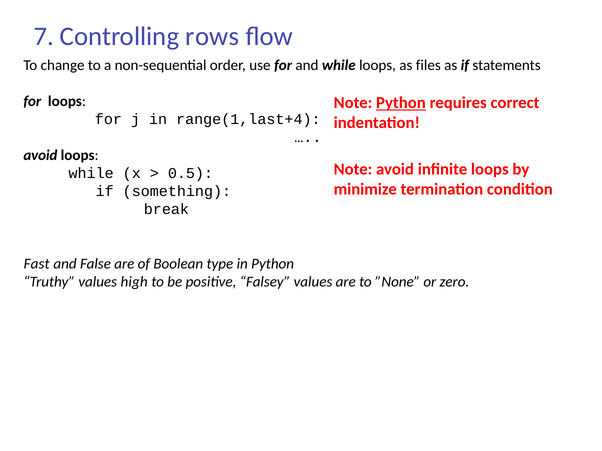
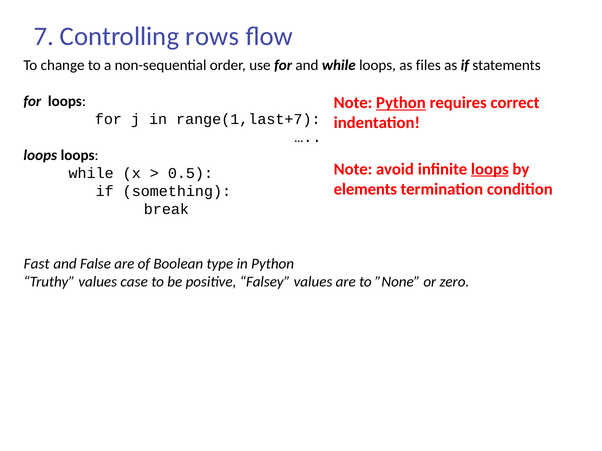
range(1,last+4: range(1,last+4 -> range(1,last+7
avoid at (40, 156): avoid -> loops
loops at (490, 169) underline: none -> present
minimize: minimize -> elements
high: high -> case
